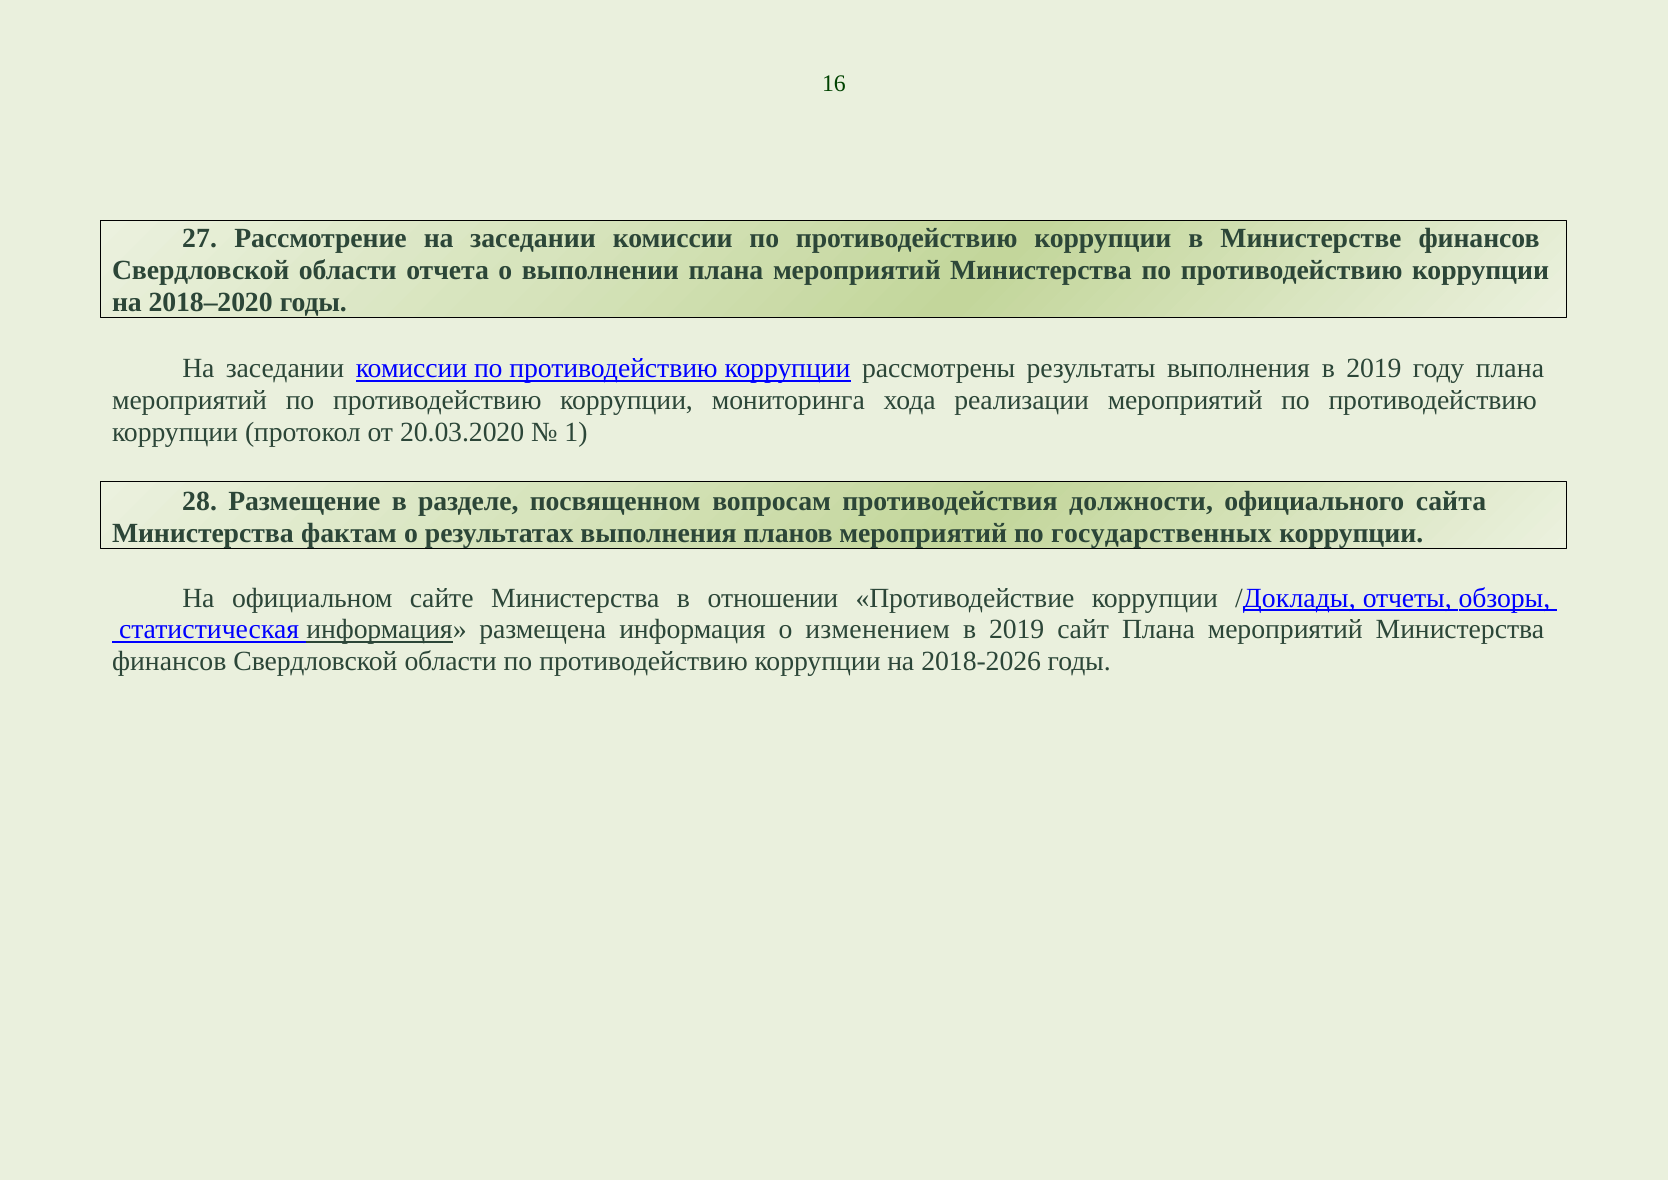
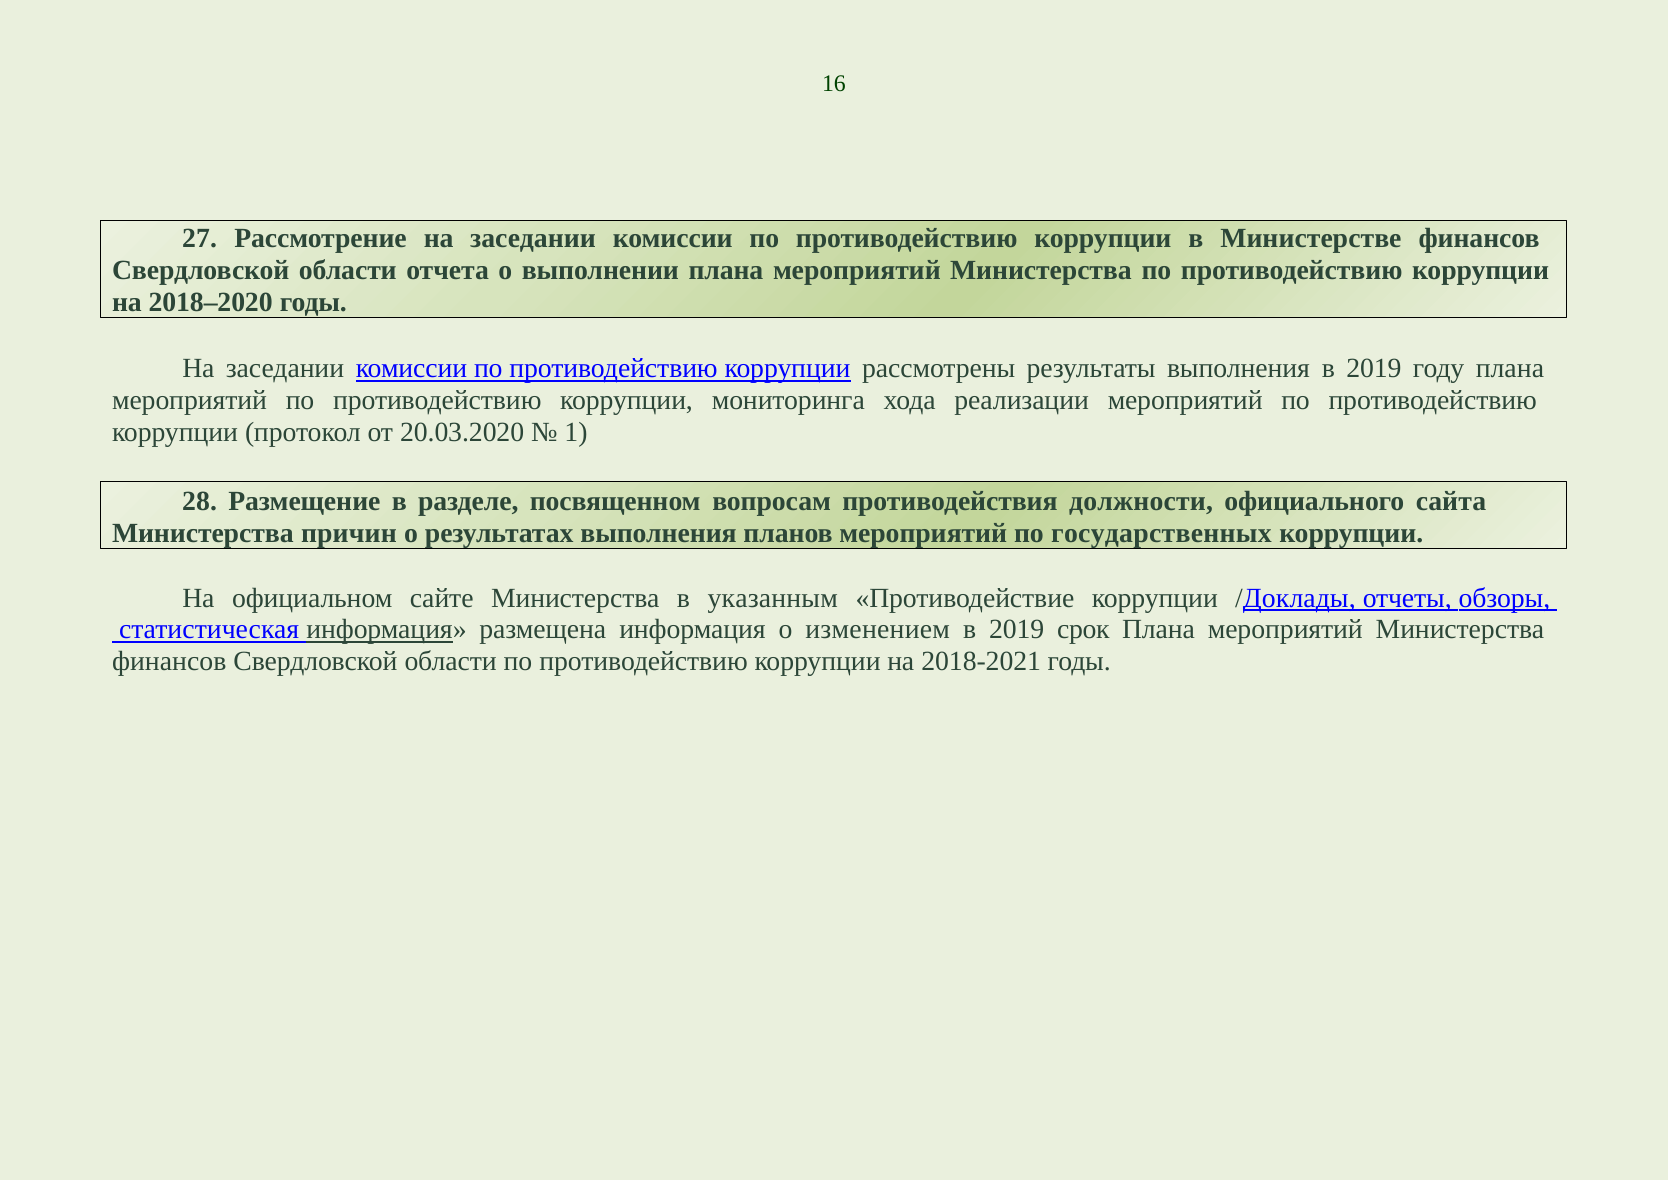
фактам: фактам -> причин
отношении: отношении -> указанным
сайт: сайт -> срок
2018-2026: 2018-2026 -> 2018-2021
